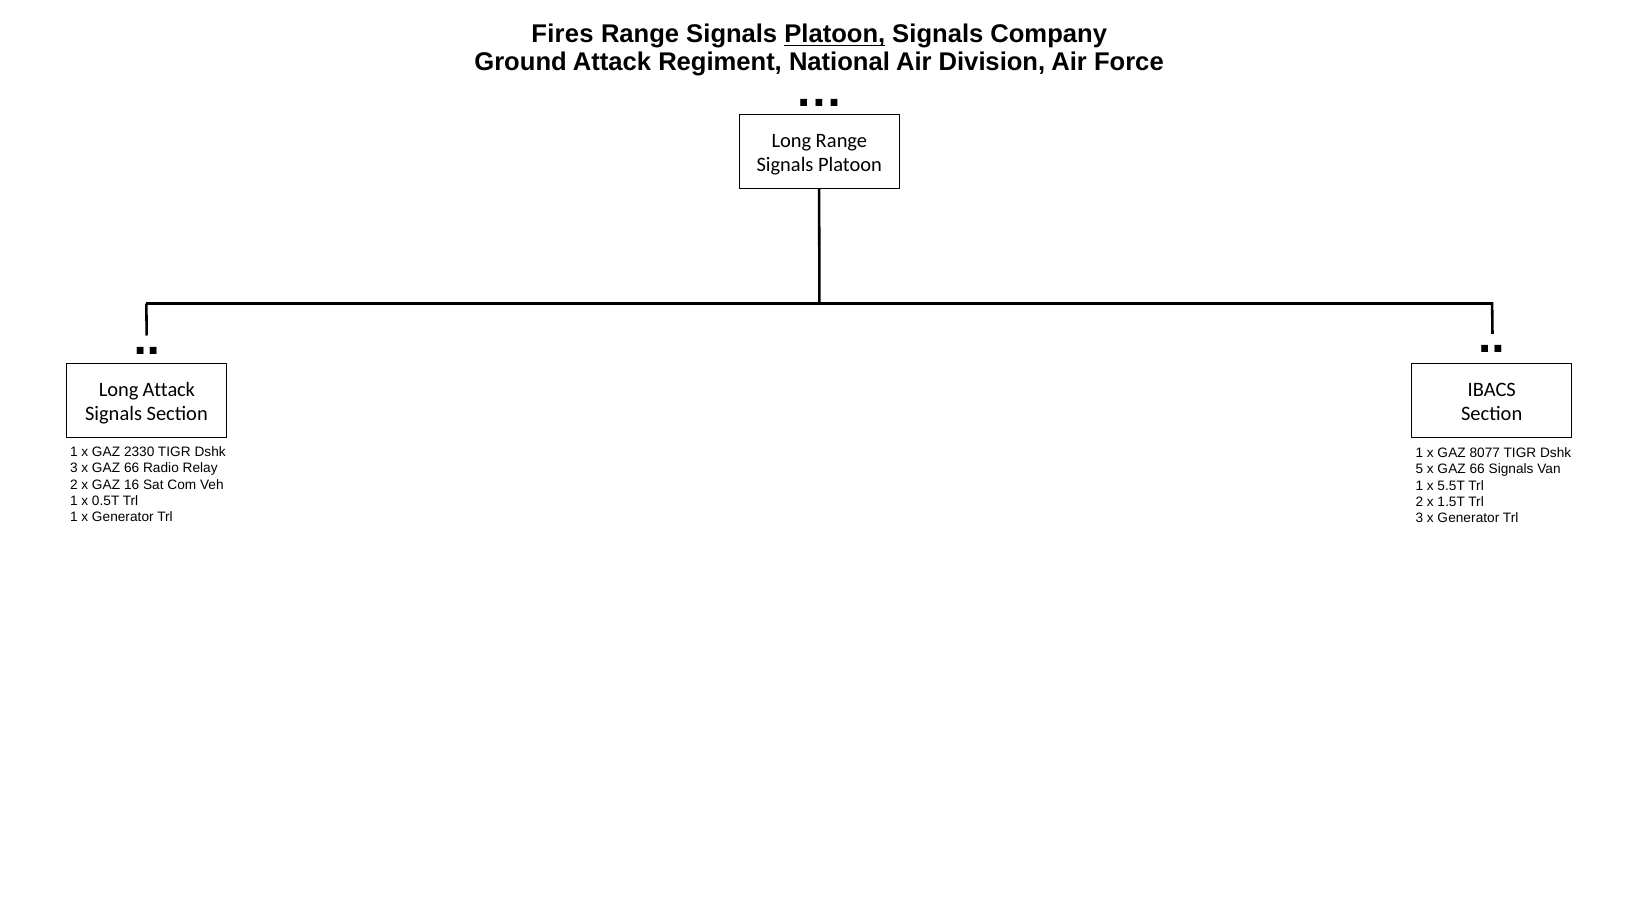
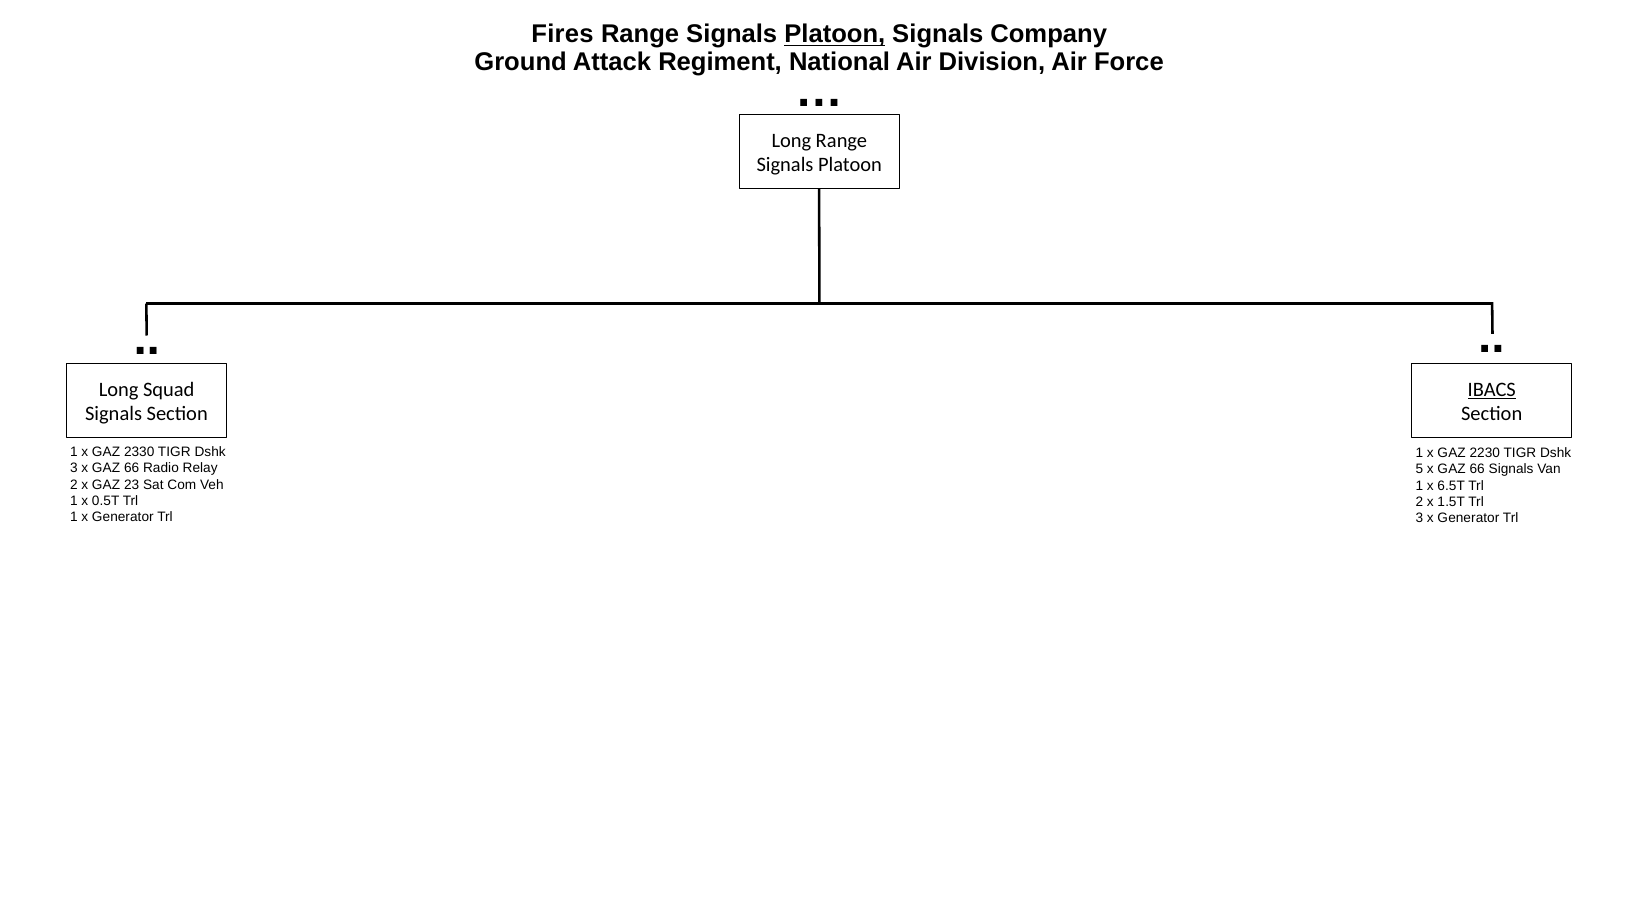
Long Attack: Attack -> Squad
IBACS underline: none -> present
8077: 8077 -> 2230
16: 16 -> 23
5.5T: 5.5T -> 6.5T
